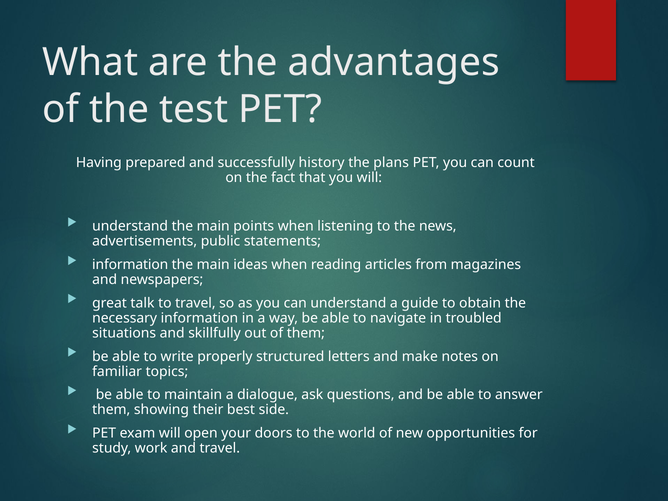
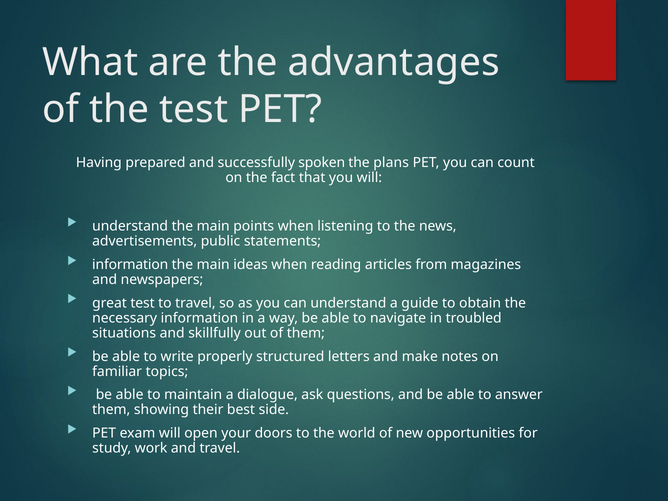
history: history -> spoken
great talk: talk -> test
